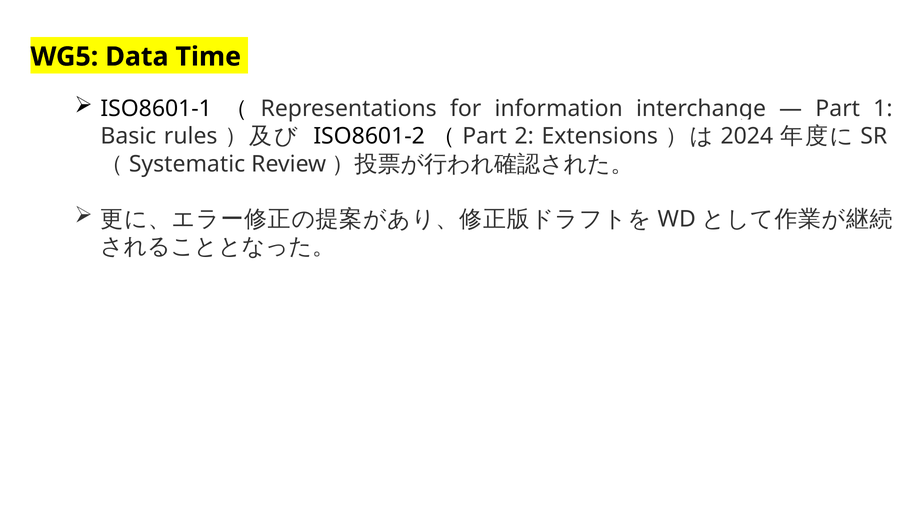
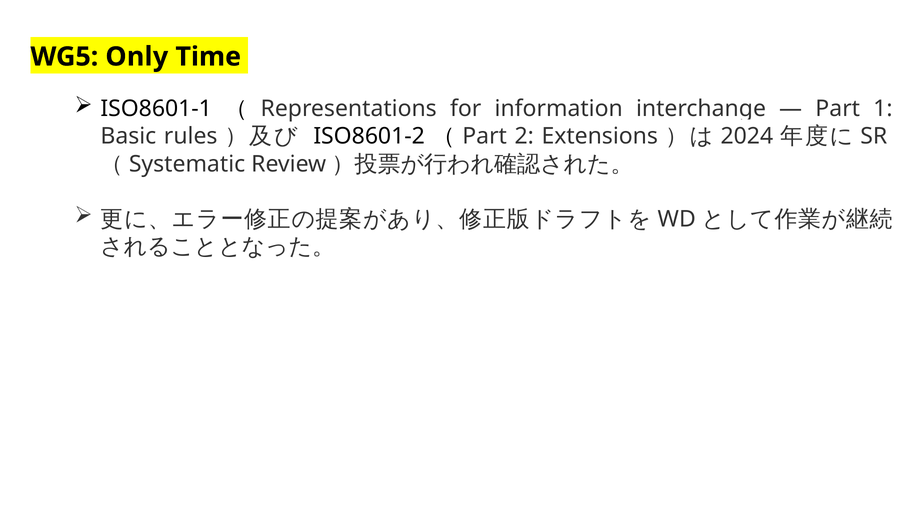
Data: Data -> Only
